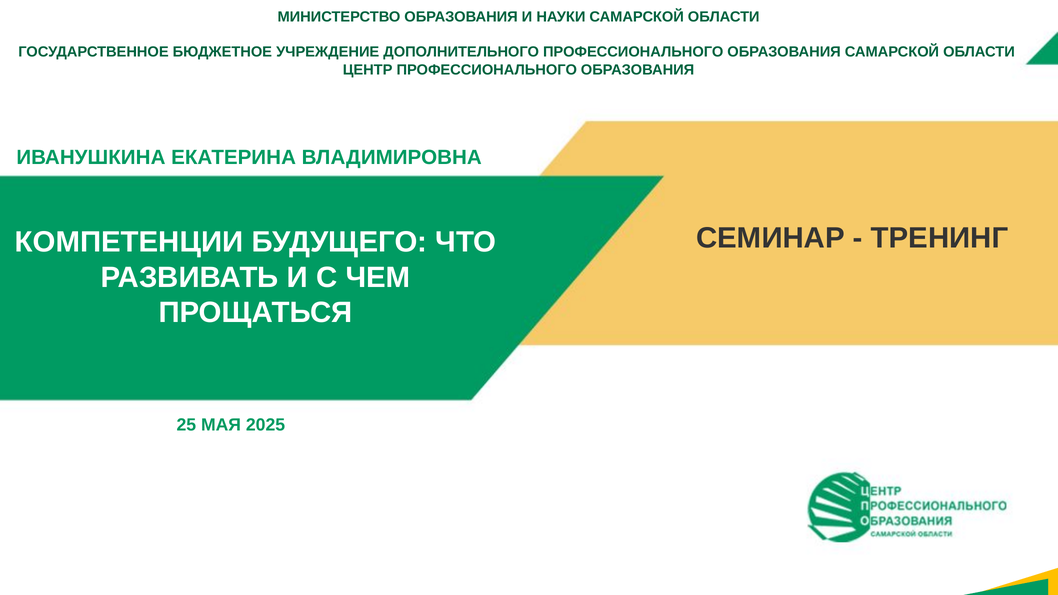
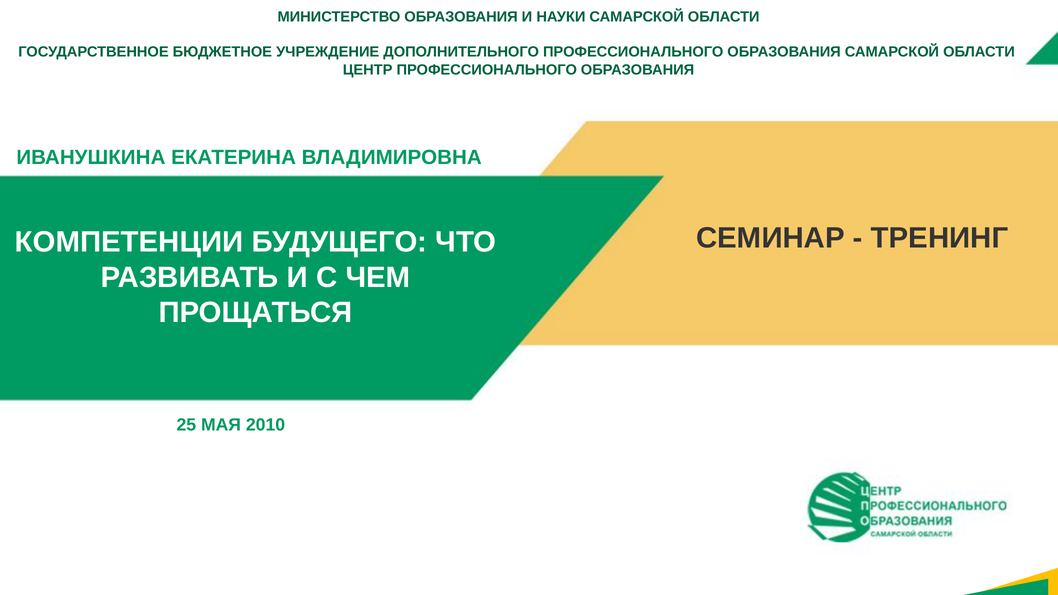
2025: 2025 -> 2010
